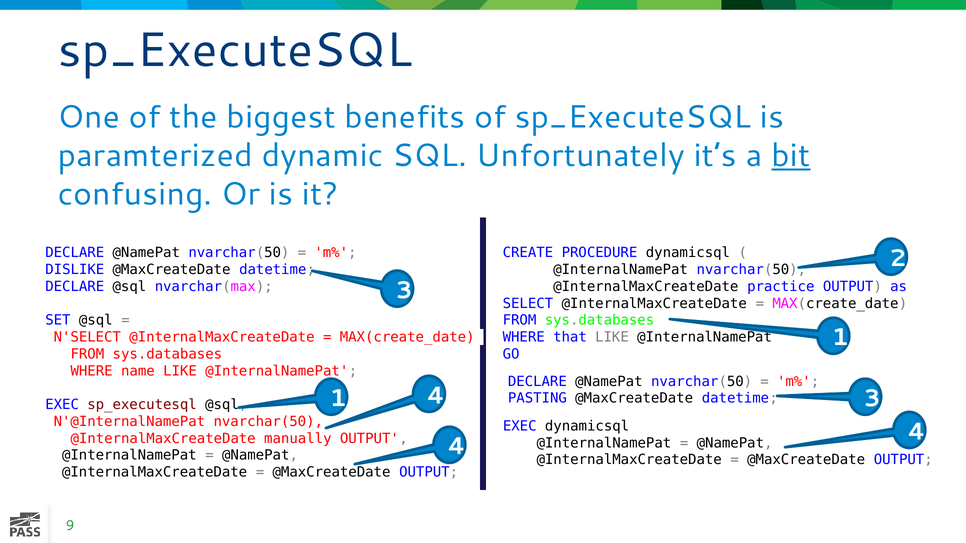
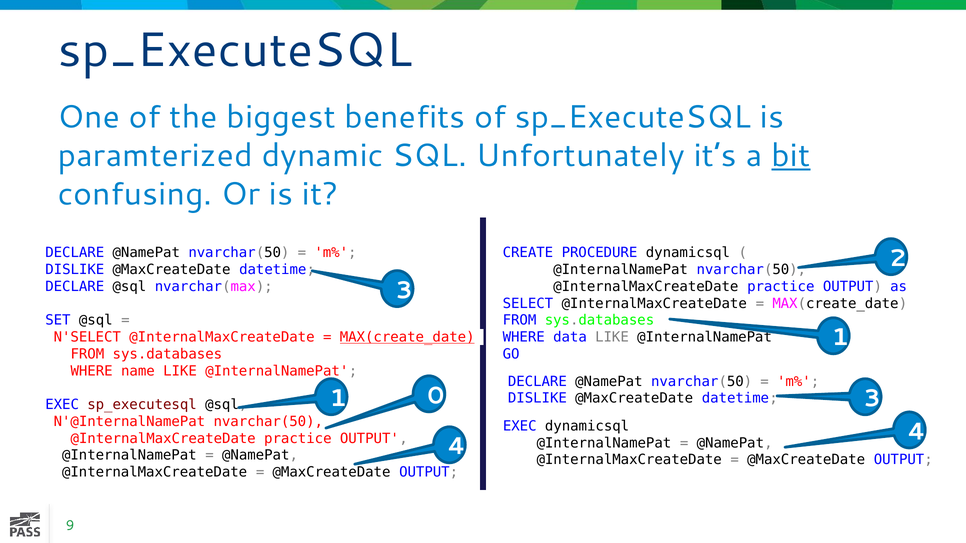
MAX(create_date at (407, 337) underline: none -> present
that: that -> data
4 at (436, 396): 4 -> 0
PASTING at (537, 399): PASTING -> DISLIKE
manually at (298, 439): manually -> practice
